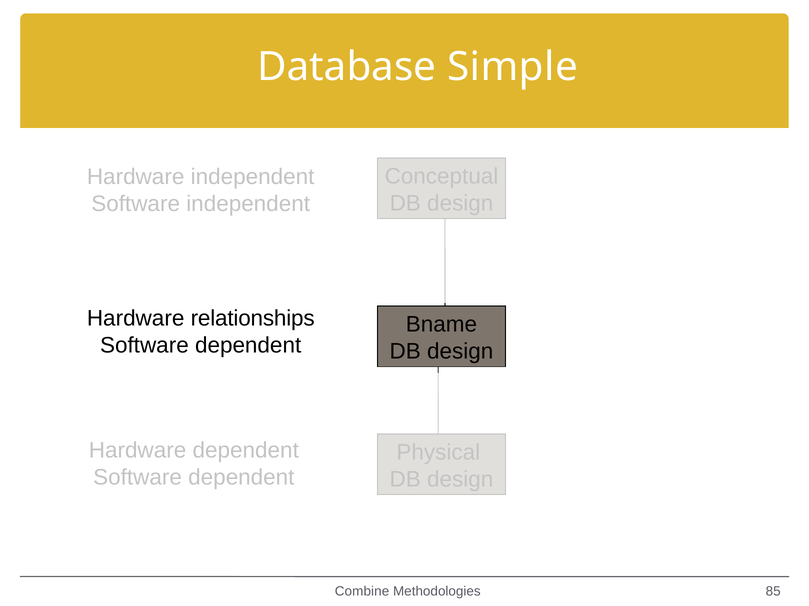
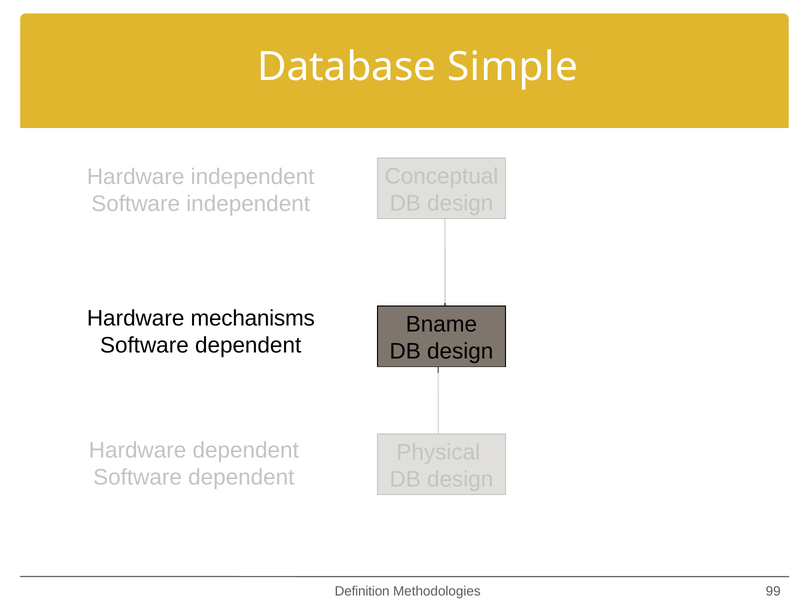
relationships: relationships -> mechanisms
Combine: Combine -> Definition
85: 85 -> 99
